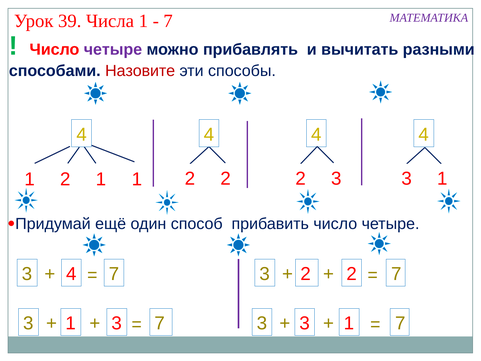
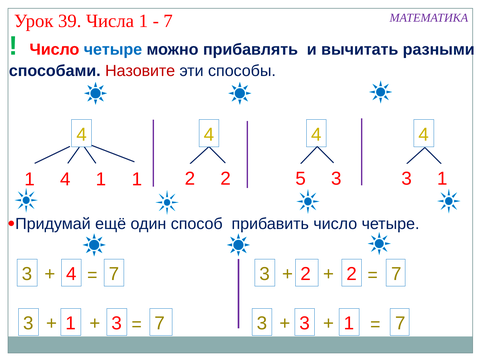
четыре at (113, 50) colour: purple -> blue
2 at (65, 179): 2 -> 4
2 2 2: 2 -> 5
